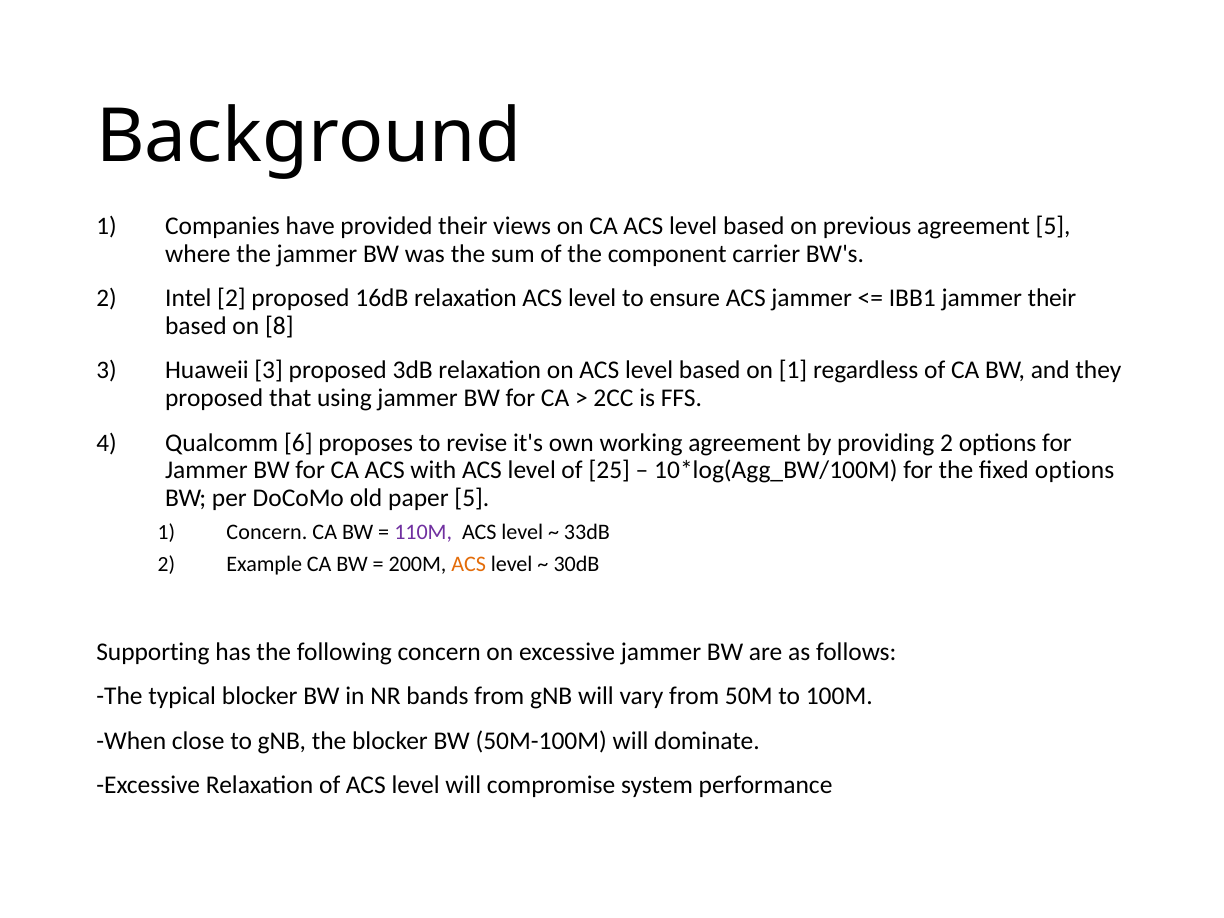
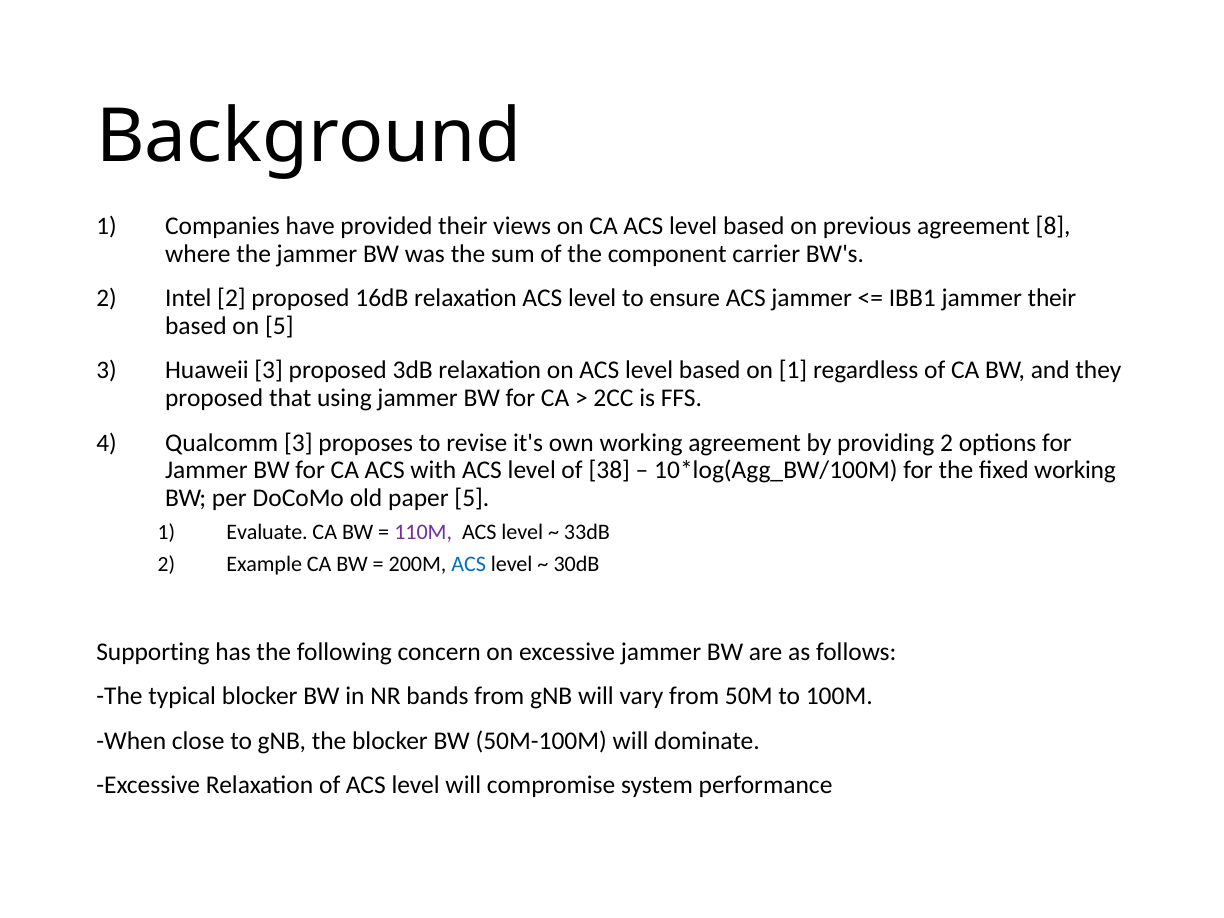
agreement 5: 5 -> 8
on 8: 8 -> 5
Qualcomm 6: 6 -> 3
25: 25 -> 38
fixed options: options -> working
1 Concern: Concern -> Evaluate
ACS at (469, 564) colour: orange -> blue
